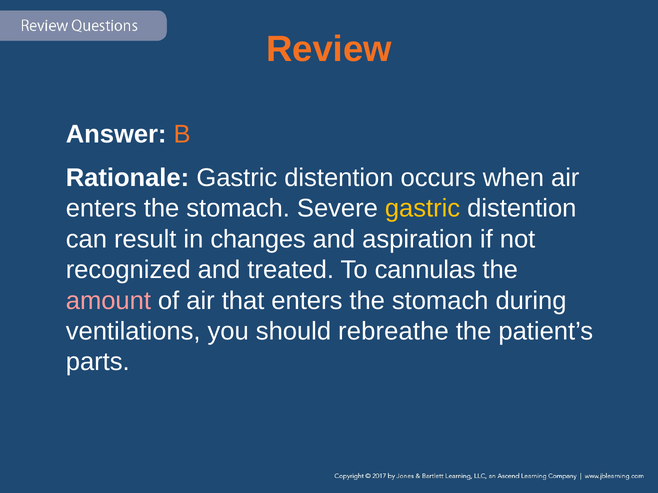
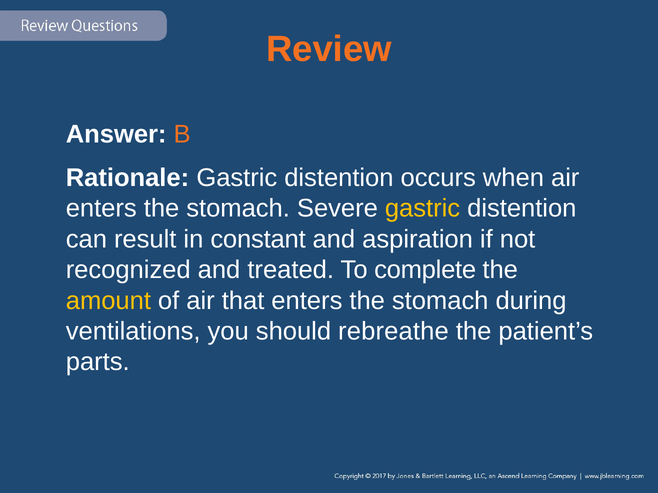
changes: changes -> constant
cannulas: cannulas -> complete
amount colour: pink -> yellow
